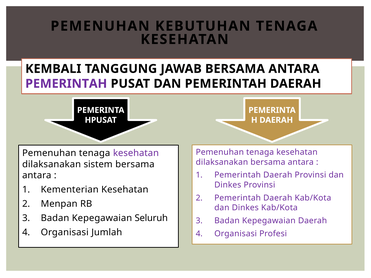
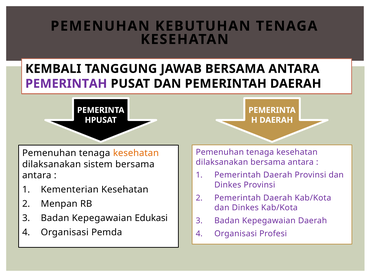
kesehatan at (136, 153) colour: purple -> orange
Seluruh: Seluruh -> Edukasi
Jumlah: Jumlah -> Pemda
